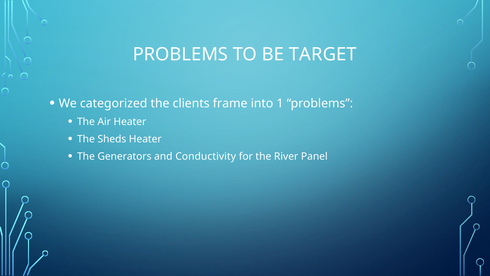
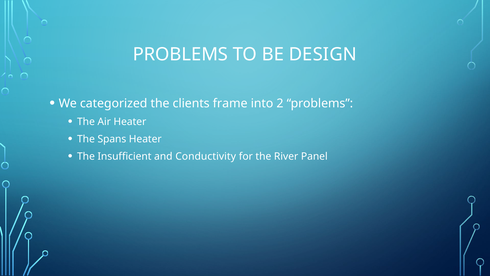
TARGET: TARGET -> DESIGN
1: 1 -> 2
Sheds: Sheds -> Spans
Generators: Generators -> Insufficient
